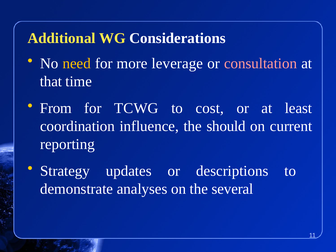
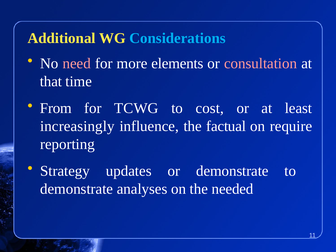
Considerations colour: white -> light blue
need colour: yellow -> pink
leverage: leverage -> elements
coordination: coordination -> increasingly
should: should -> factual
current: current -> require
or descriptions: descriptions -> demonstrate
several: several -> needed
